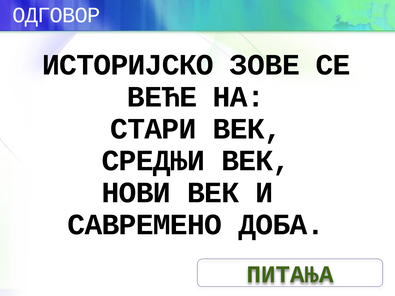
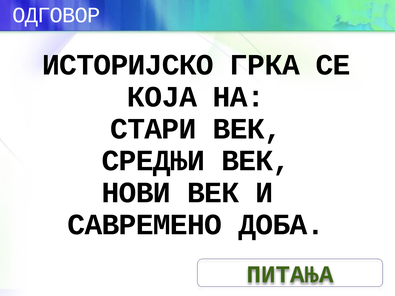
ЗОВЕ: ЗОВЕ -> ГРКА
ВЕЋЕ: ВЕЋЕ -> КОЈА
